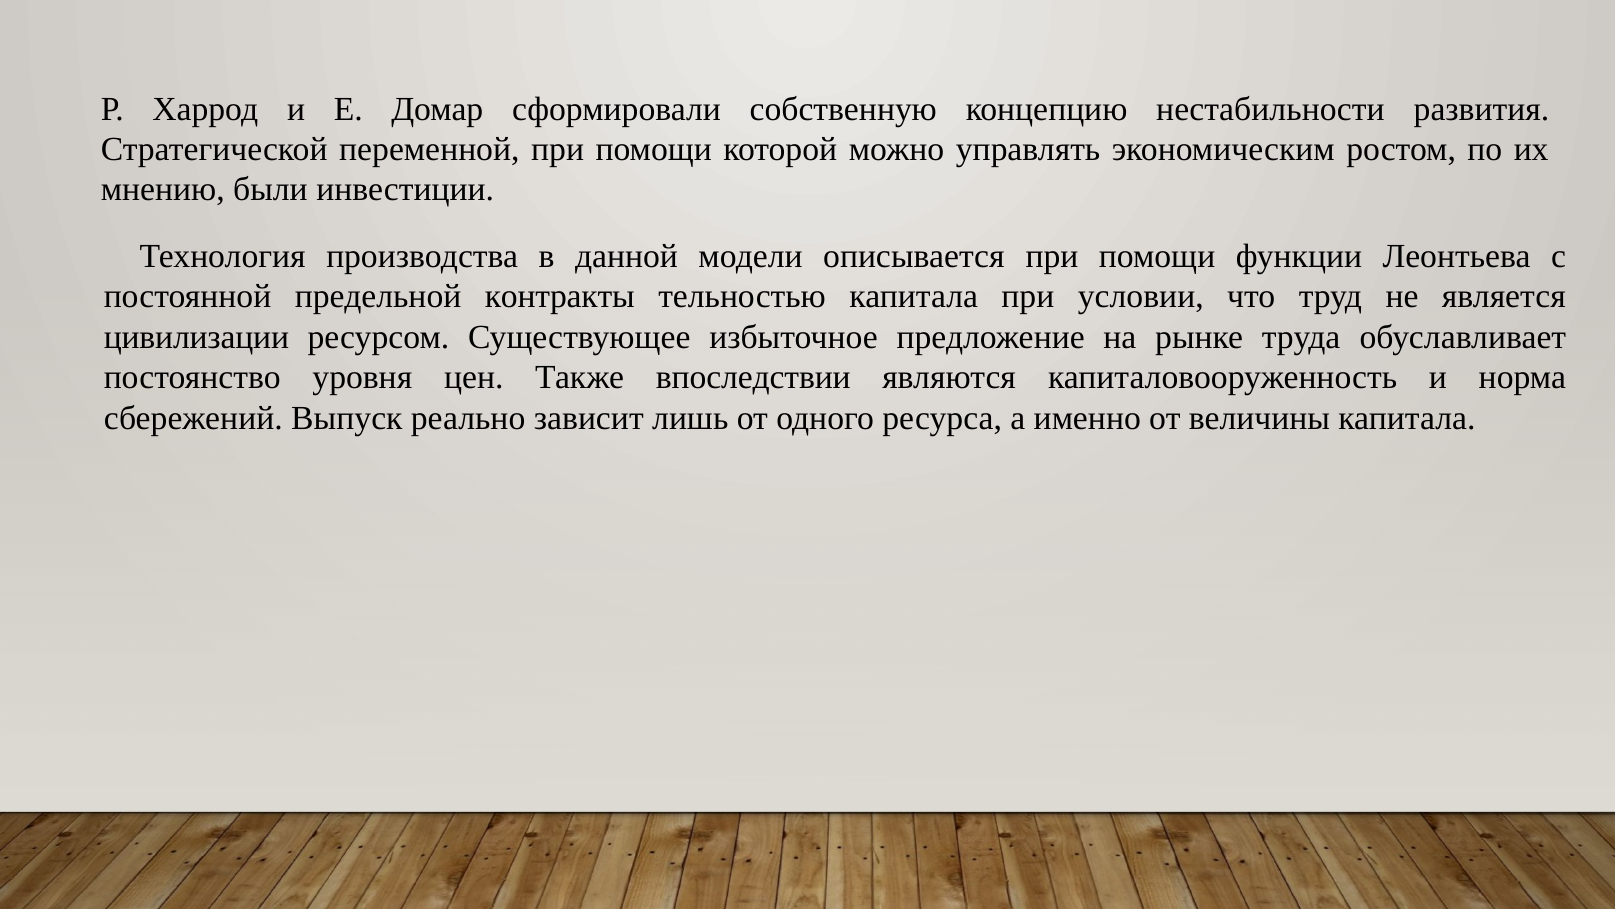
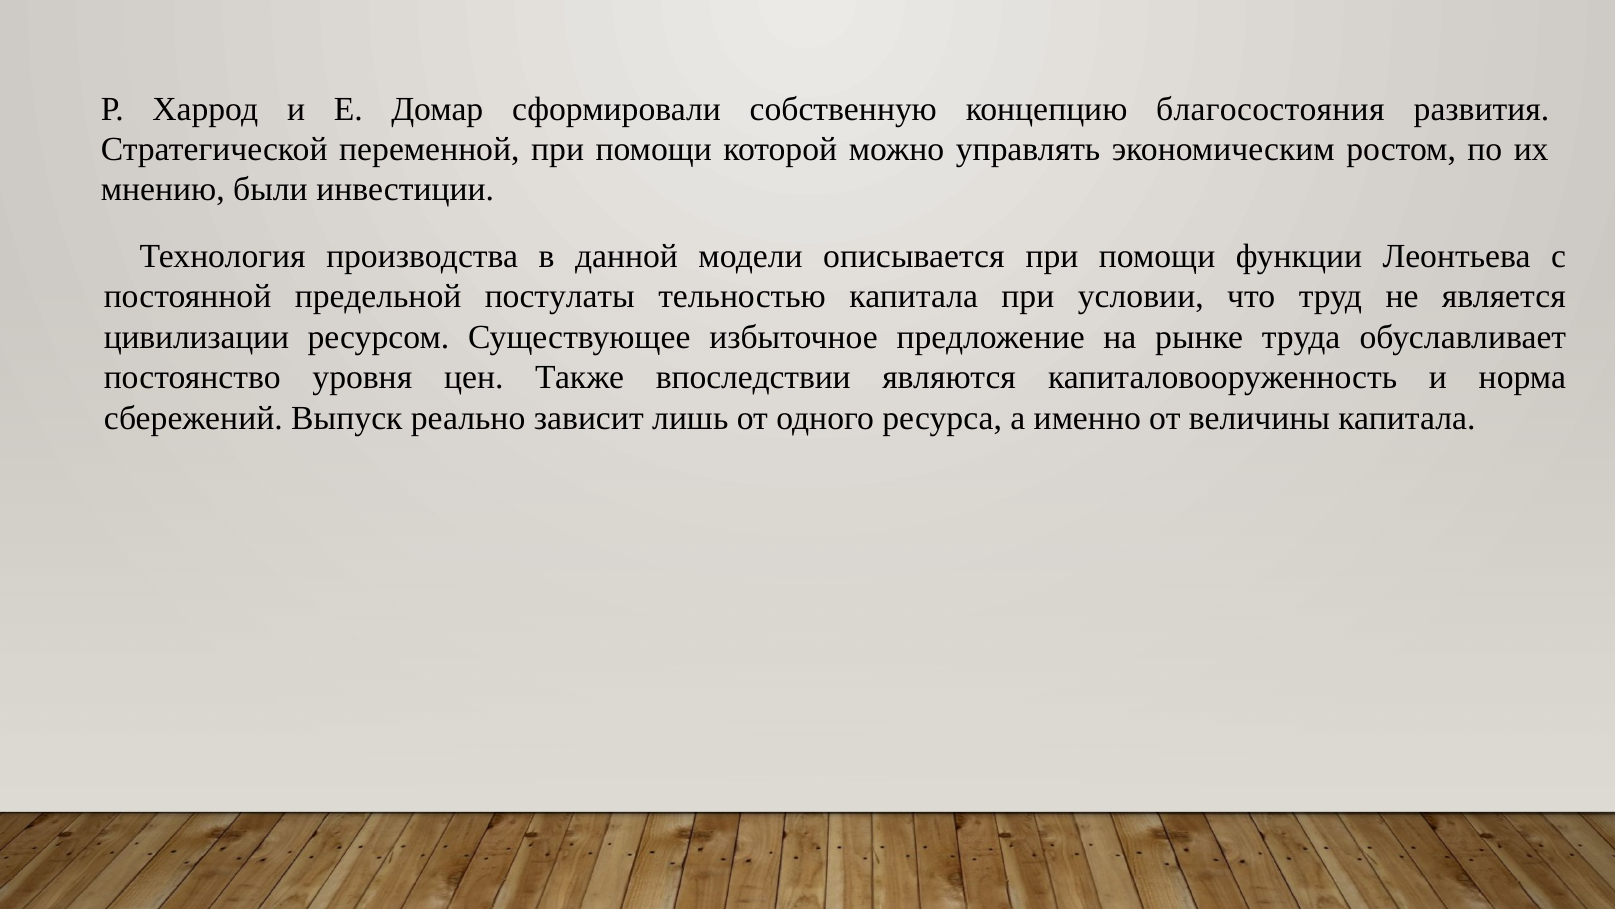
нестабильности: нестабильности -> благосостояния
контракты: контракты -> постулаты
